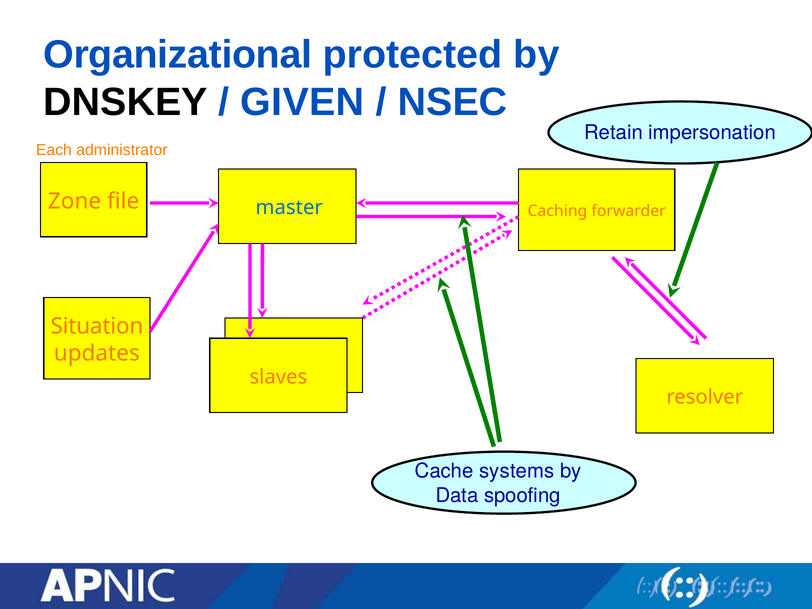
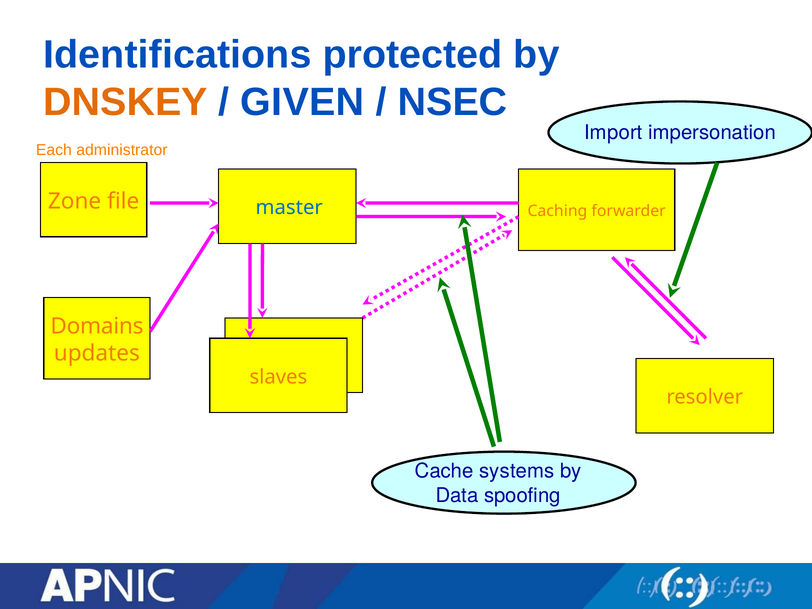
Organizational: Organizational -> Identifications
DNSKEY colour: black -> orange
Retain: Retain -> Import
Situation: Situation -> Domains
